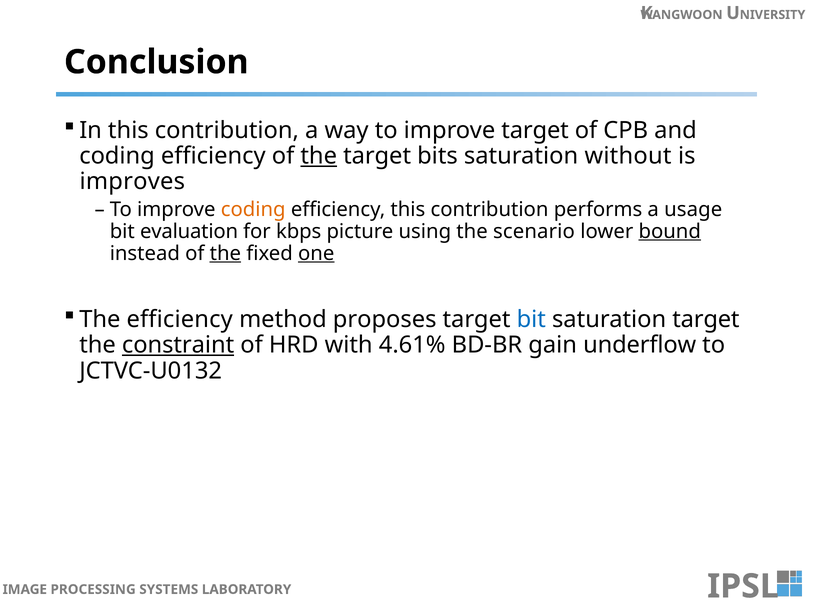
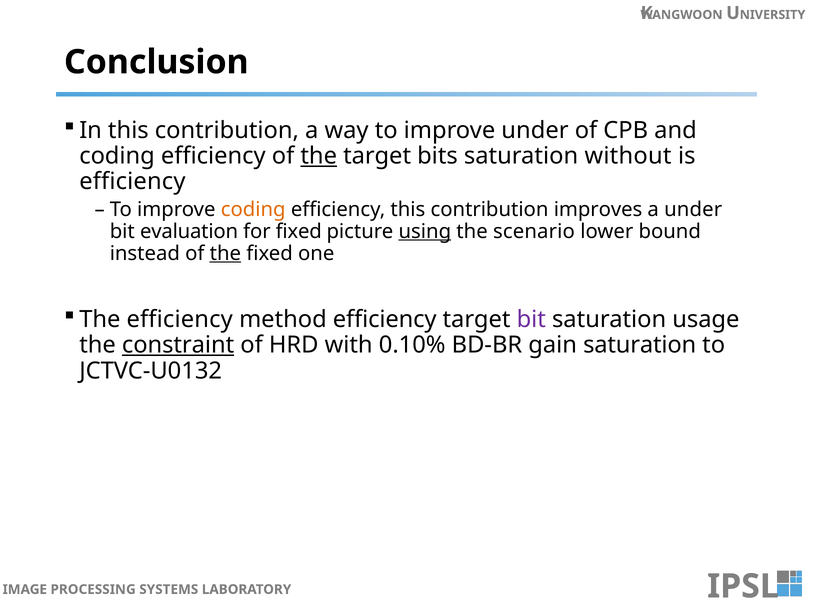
improve target: target -> under
improves at (132, 182): improves -> efficiency
performs: performs -> improves
a usage: usage -> under
for kbps: kbps -> fixed
using underline: none -> present
bound underline: present -> none
one underline: present -> none
method proposes: proposes -> efficiency
bit at (531, 320) colour: blue -> purple
saturation target: target -> usage
4.61%: 4.61% -> 0.10%
gain underflow: underflow -> saturation
